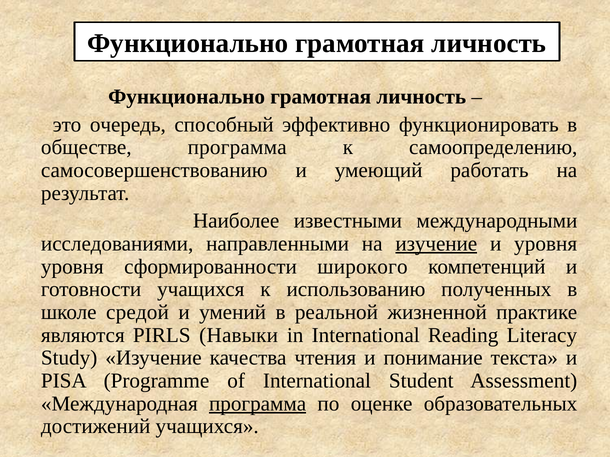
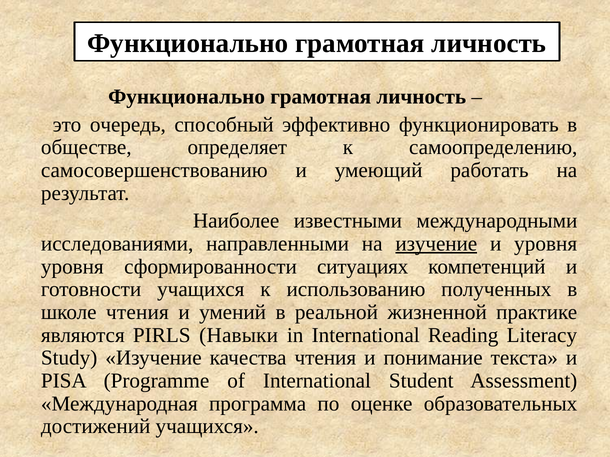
обществе программа: программа -> определяет
широкого: широкого -> ситуациях
школе средой: средой -> чтения
программа at (258, 404) underline: present -> none
